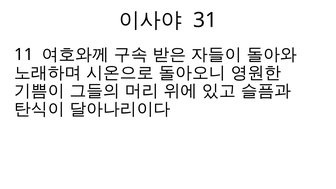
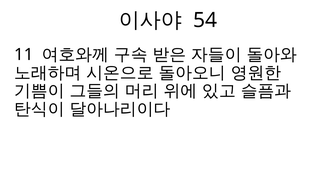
31: 31 -> 54
